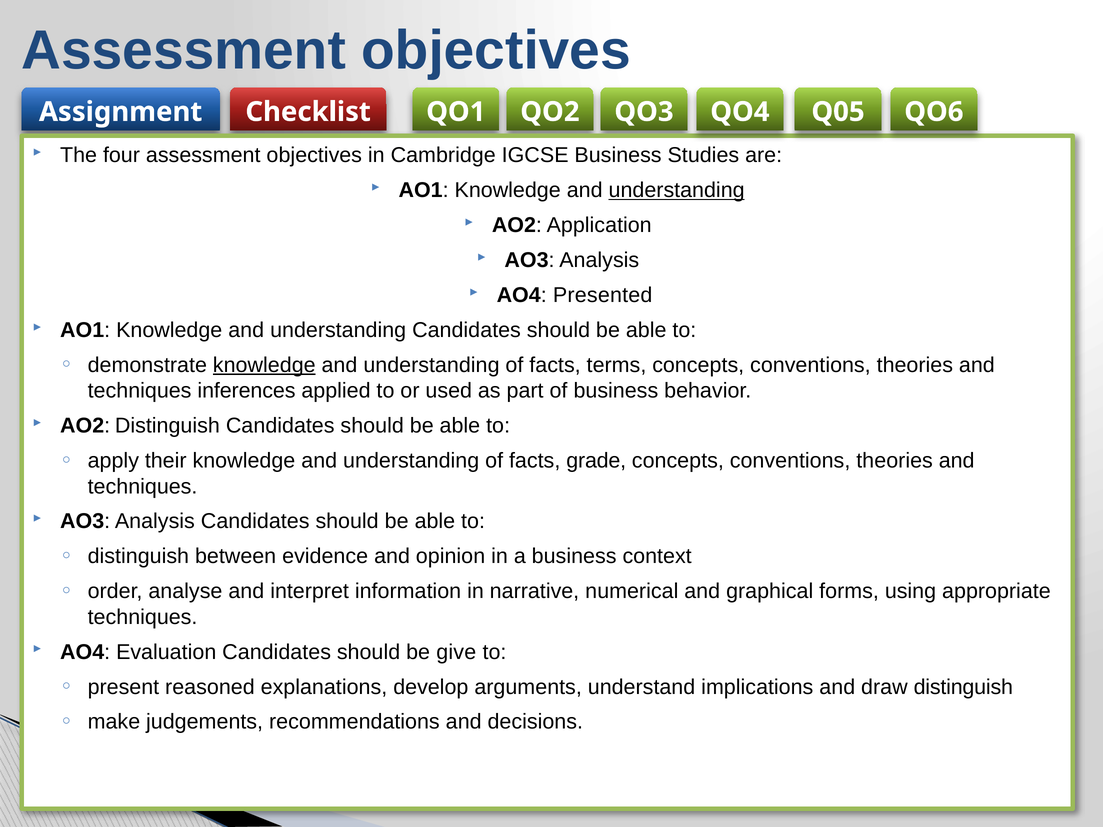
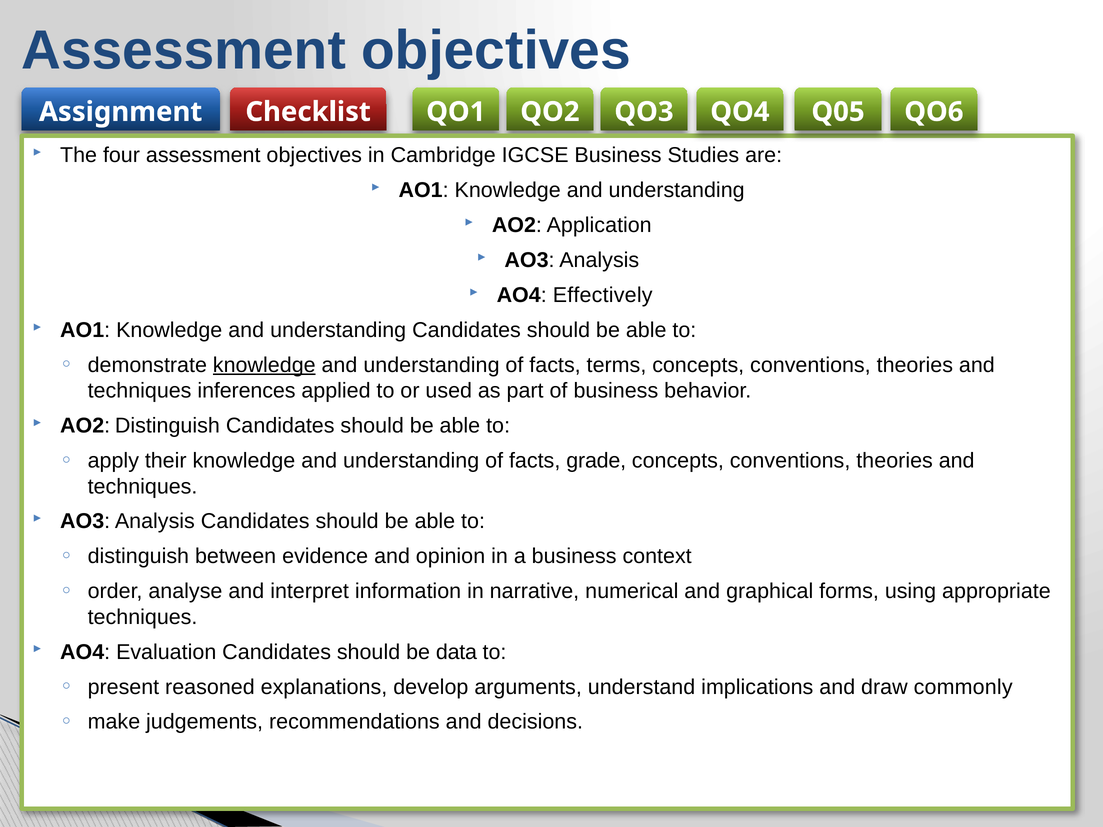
understanding at (677, 190) underline: present -> none
Presented: Presented -> Effectively
give: give -> data
draw distinguish: distinguish -> commonly
